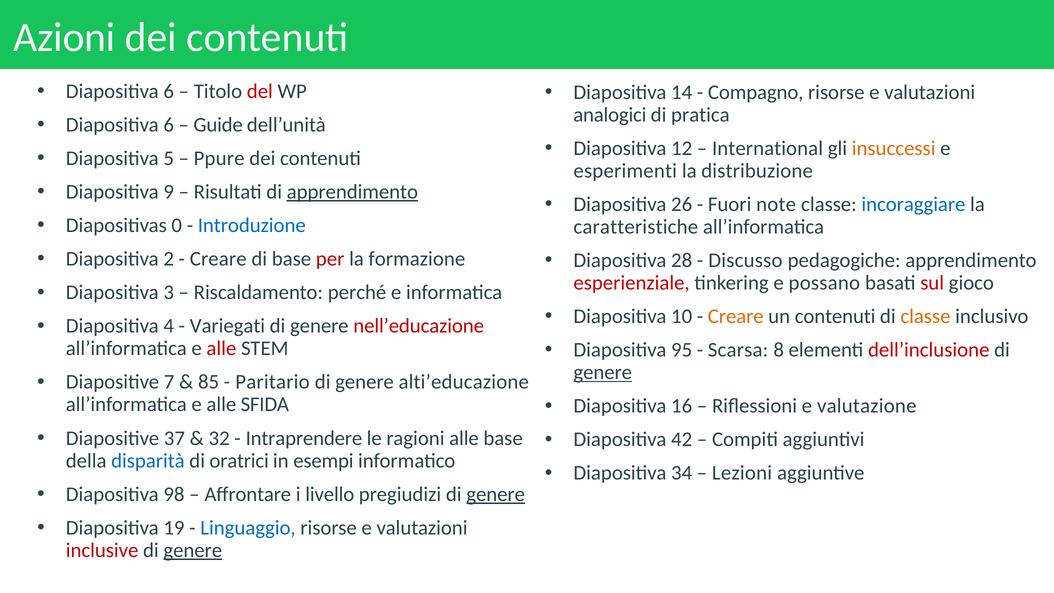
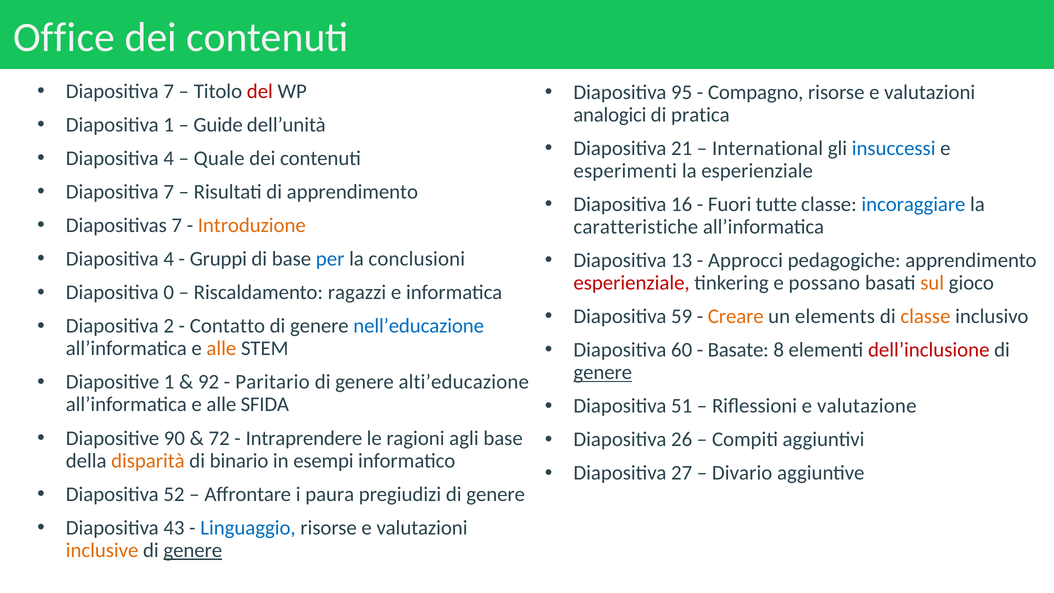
Azioni: Azioni -> Office
6 at (169, 91): 6 -> 7
14: 14 -> 95
6 at (169, 125): 6 -> 1
12: 12 -> 21
insuccessi colour: orange -> blue
5 at (169, 158): 5 -> 4
Ppure: Ppure -> Quale
la distribuzione: distribuzione -> esperienziale
9 at (169, 192): 9 -> 7
apprendimento at (352, 192) underline: present -> none
26: 26 -> 16
note: note -> tutte
Diapositivas 0: 0 -> 7
Introduzione colour: blue -> orange
2 at (169, 259): 2 -> 4
Creare at (218, 259): Creare -> Gruppi
per colour: red -> blue
formazione: formazione -> conclusioni
28: 28 -> 13
Discusso: Discusso -> Approcci
sul colour: red -> orange
3: 3 -> 0
perché: perché -> ragazzi
10: 10 -> 59
un contenuti: contenuti -> elements
4: 4 -> 2
Variegati: Variegati -> Contatto
nell’educazione colour: red -> blue
95: 95 -> 60
Scarsa: Scarsa -> Basate
alle at (221, 348) colour: red -> orange
Diapositive 7: 7 -> 1
85: 85 -> 92
16: 16 -> 51
37: 37 -> 90
32: 32 -> 72
ragioni alle: alle -> agli
42: 42 -> 26
disparità colour: blue -> orange
oratrici: oratrici -> binario
34: 34 -> 27
Lezioni: Lezioni -> Divario
98: 98 -> 52
livello: livello -> paura
genere at (496, 494) underline: present -> none
19: 19 -> 43
inclusive colour: red -> orange
